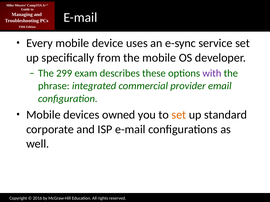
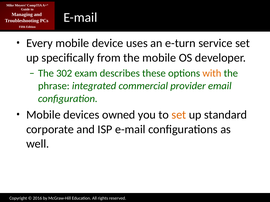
e-sync: e-sync -> e-turn
299: 299 -> 302
with colour: purple -> orange
